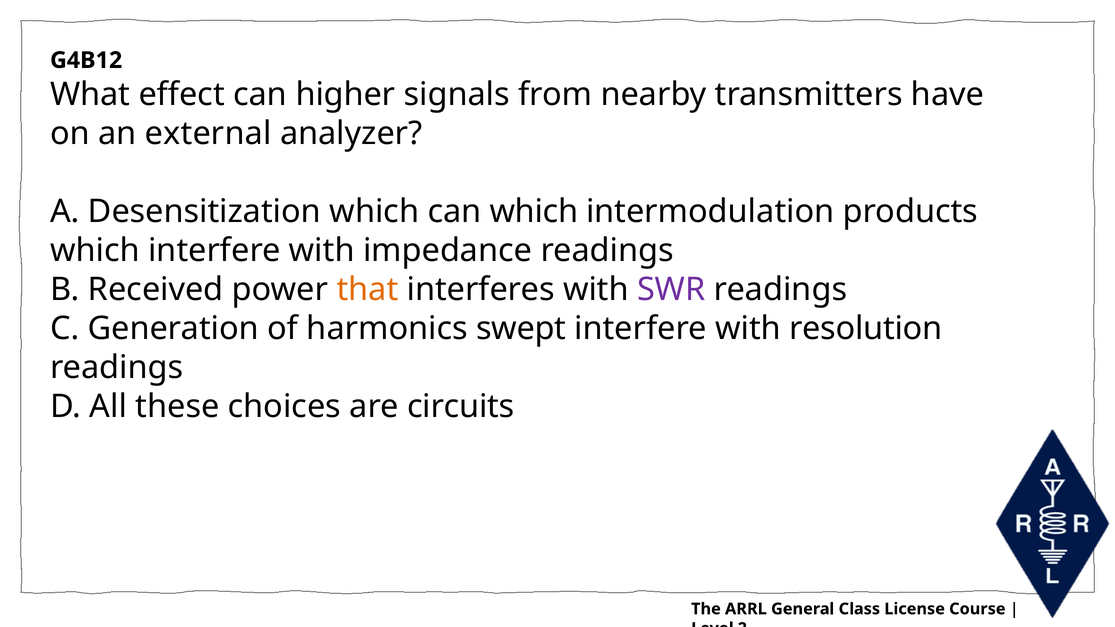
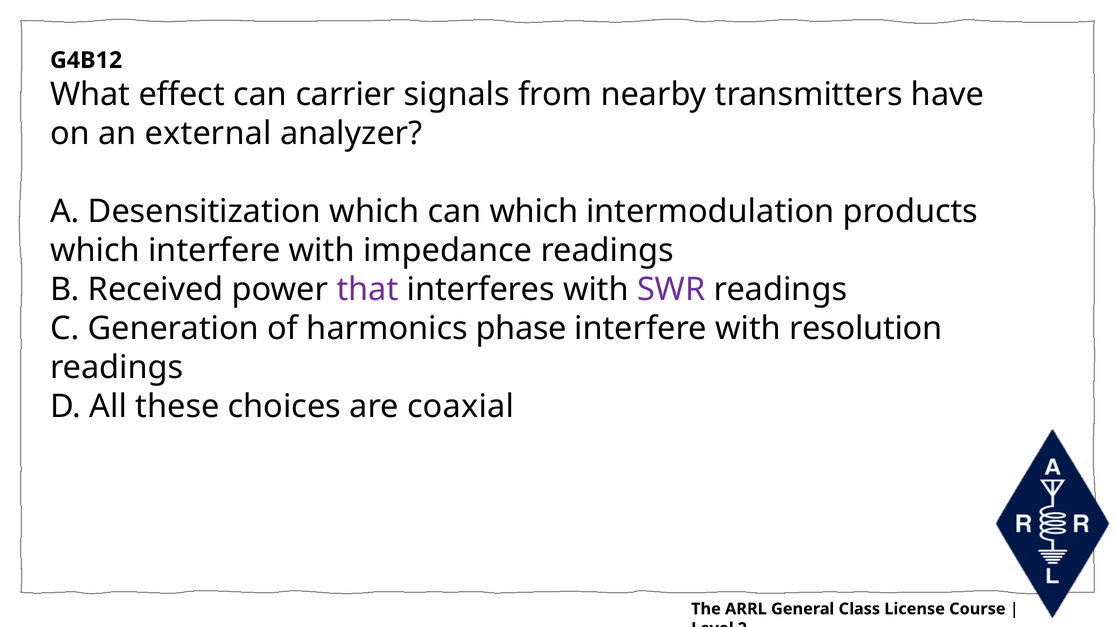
higher: higher -> carrier
that colour: orange -> purple
swept: swept -> phase
circuits: circuits -> coaxial
